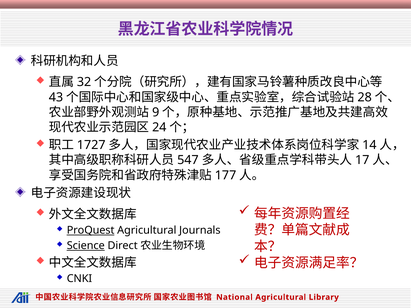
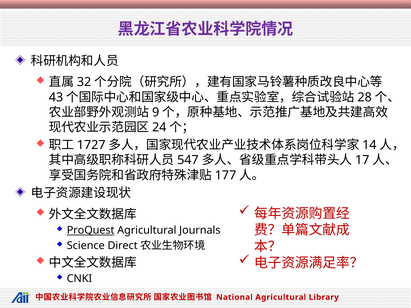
Science underline: present -> none
